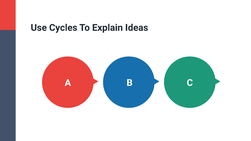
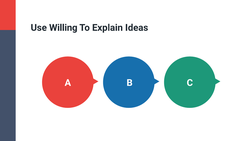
Cycles: Cycles -> Willing
